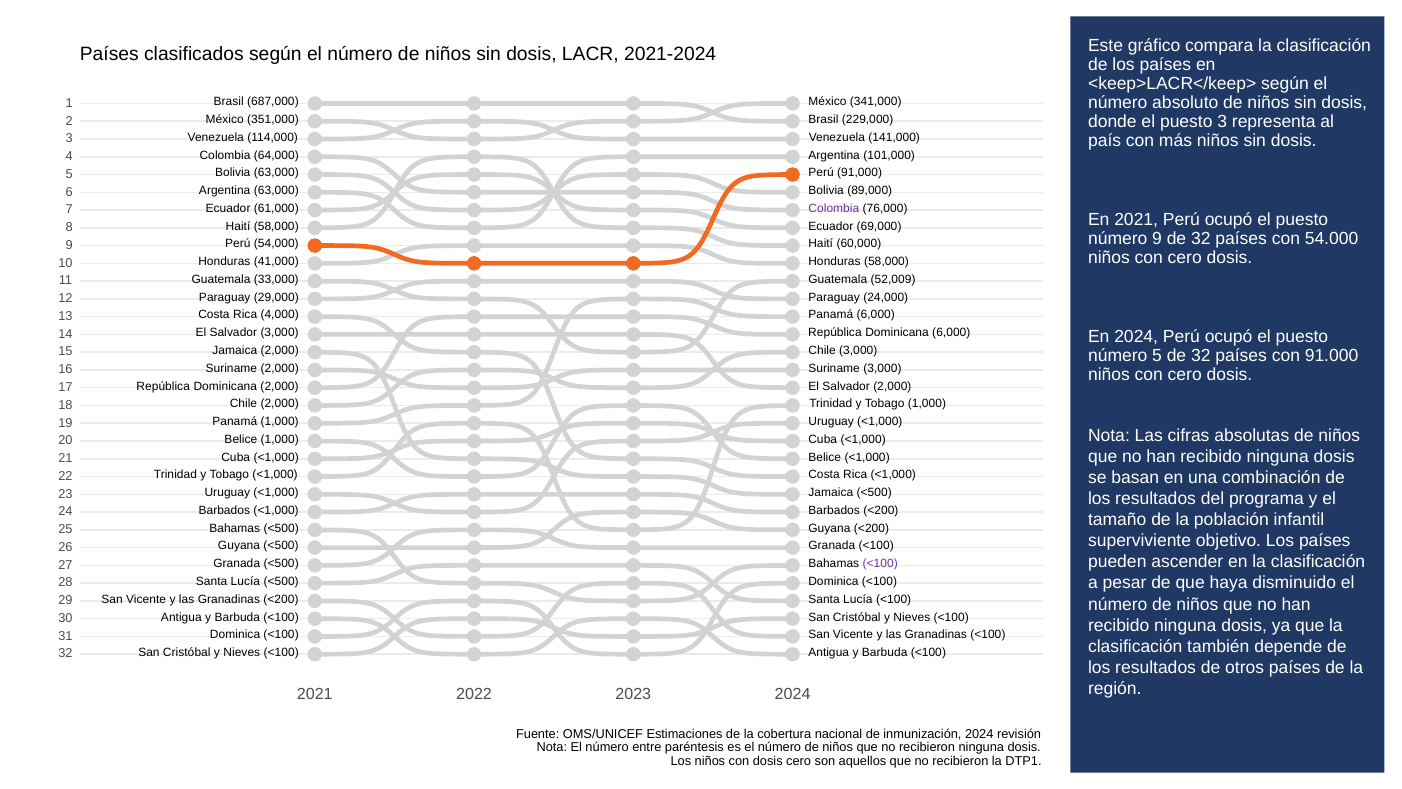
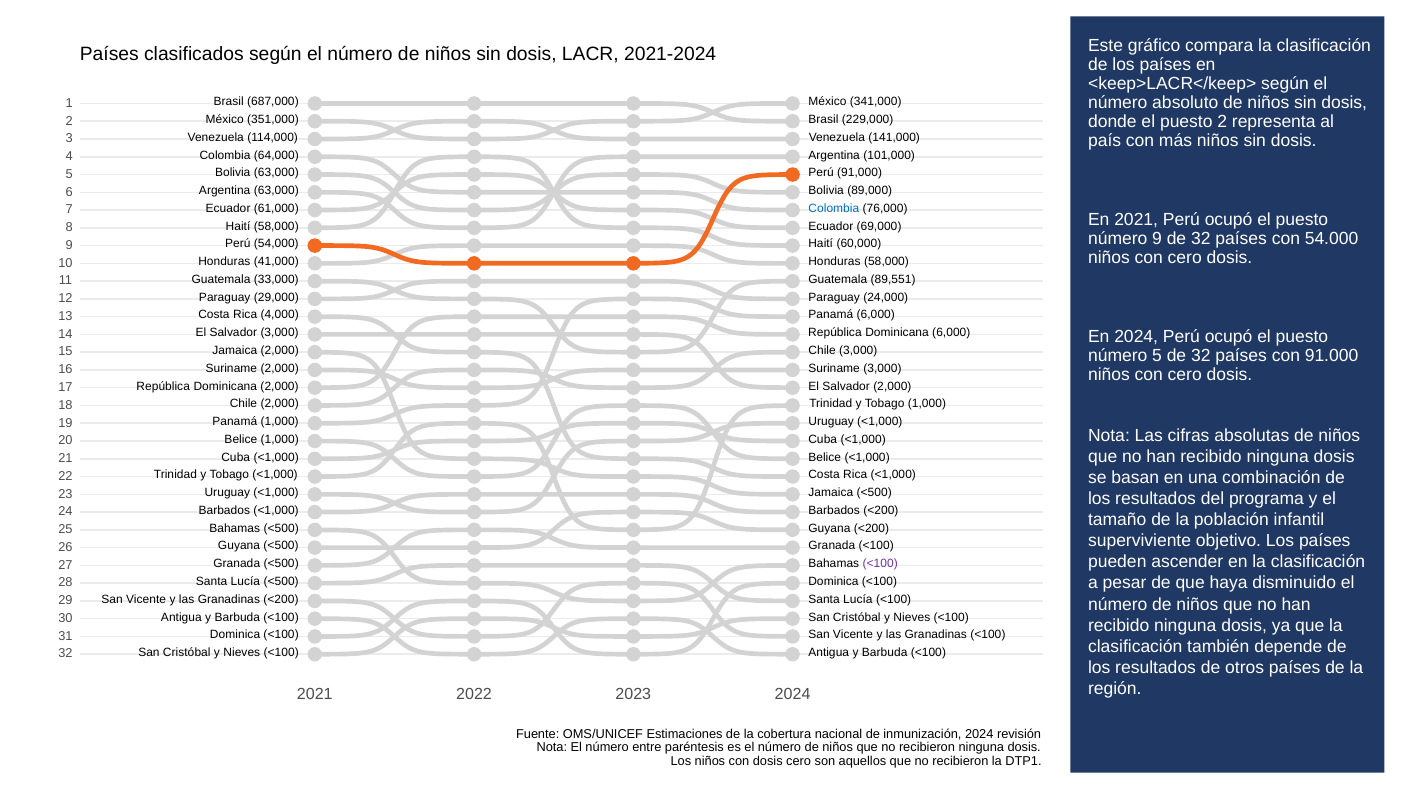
puesto 3: 3 -> 2
Colombia at (834, 208) colour: purple -> blue
52,009: 52,009 -> 89,551
